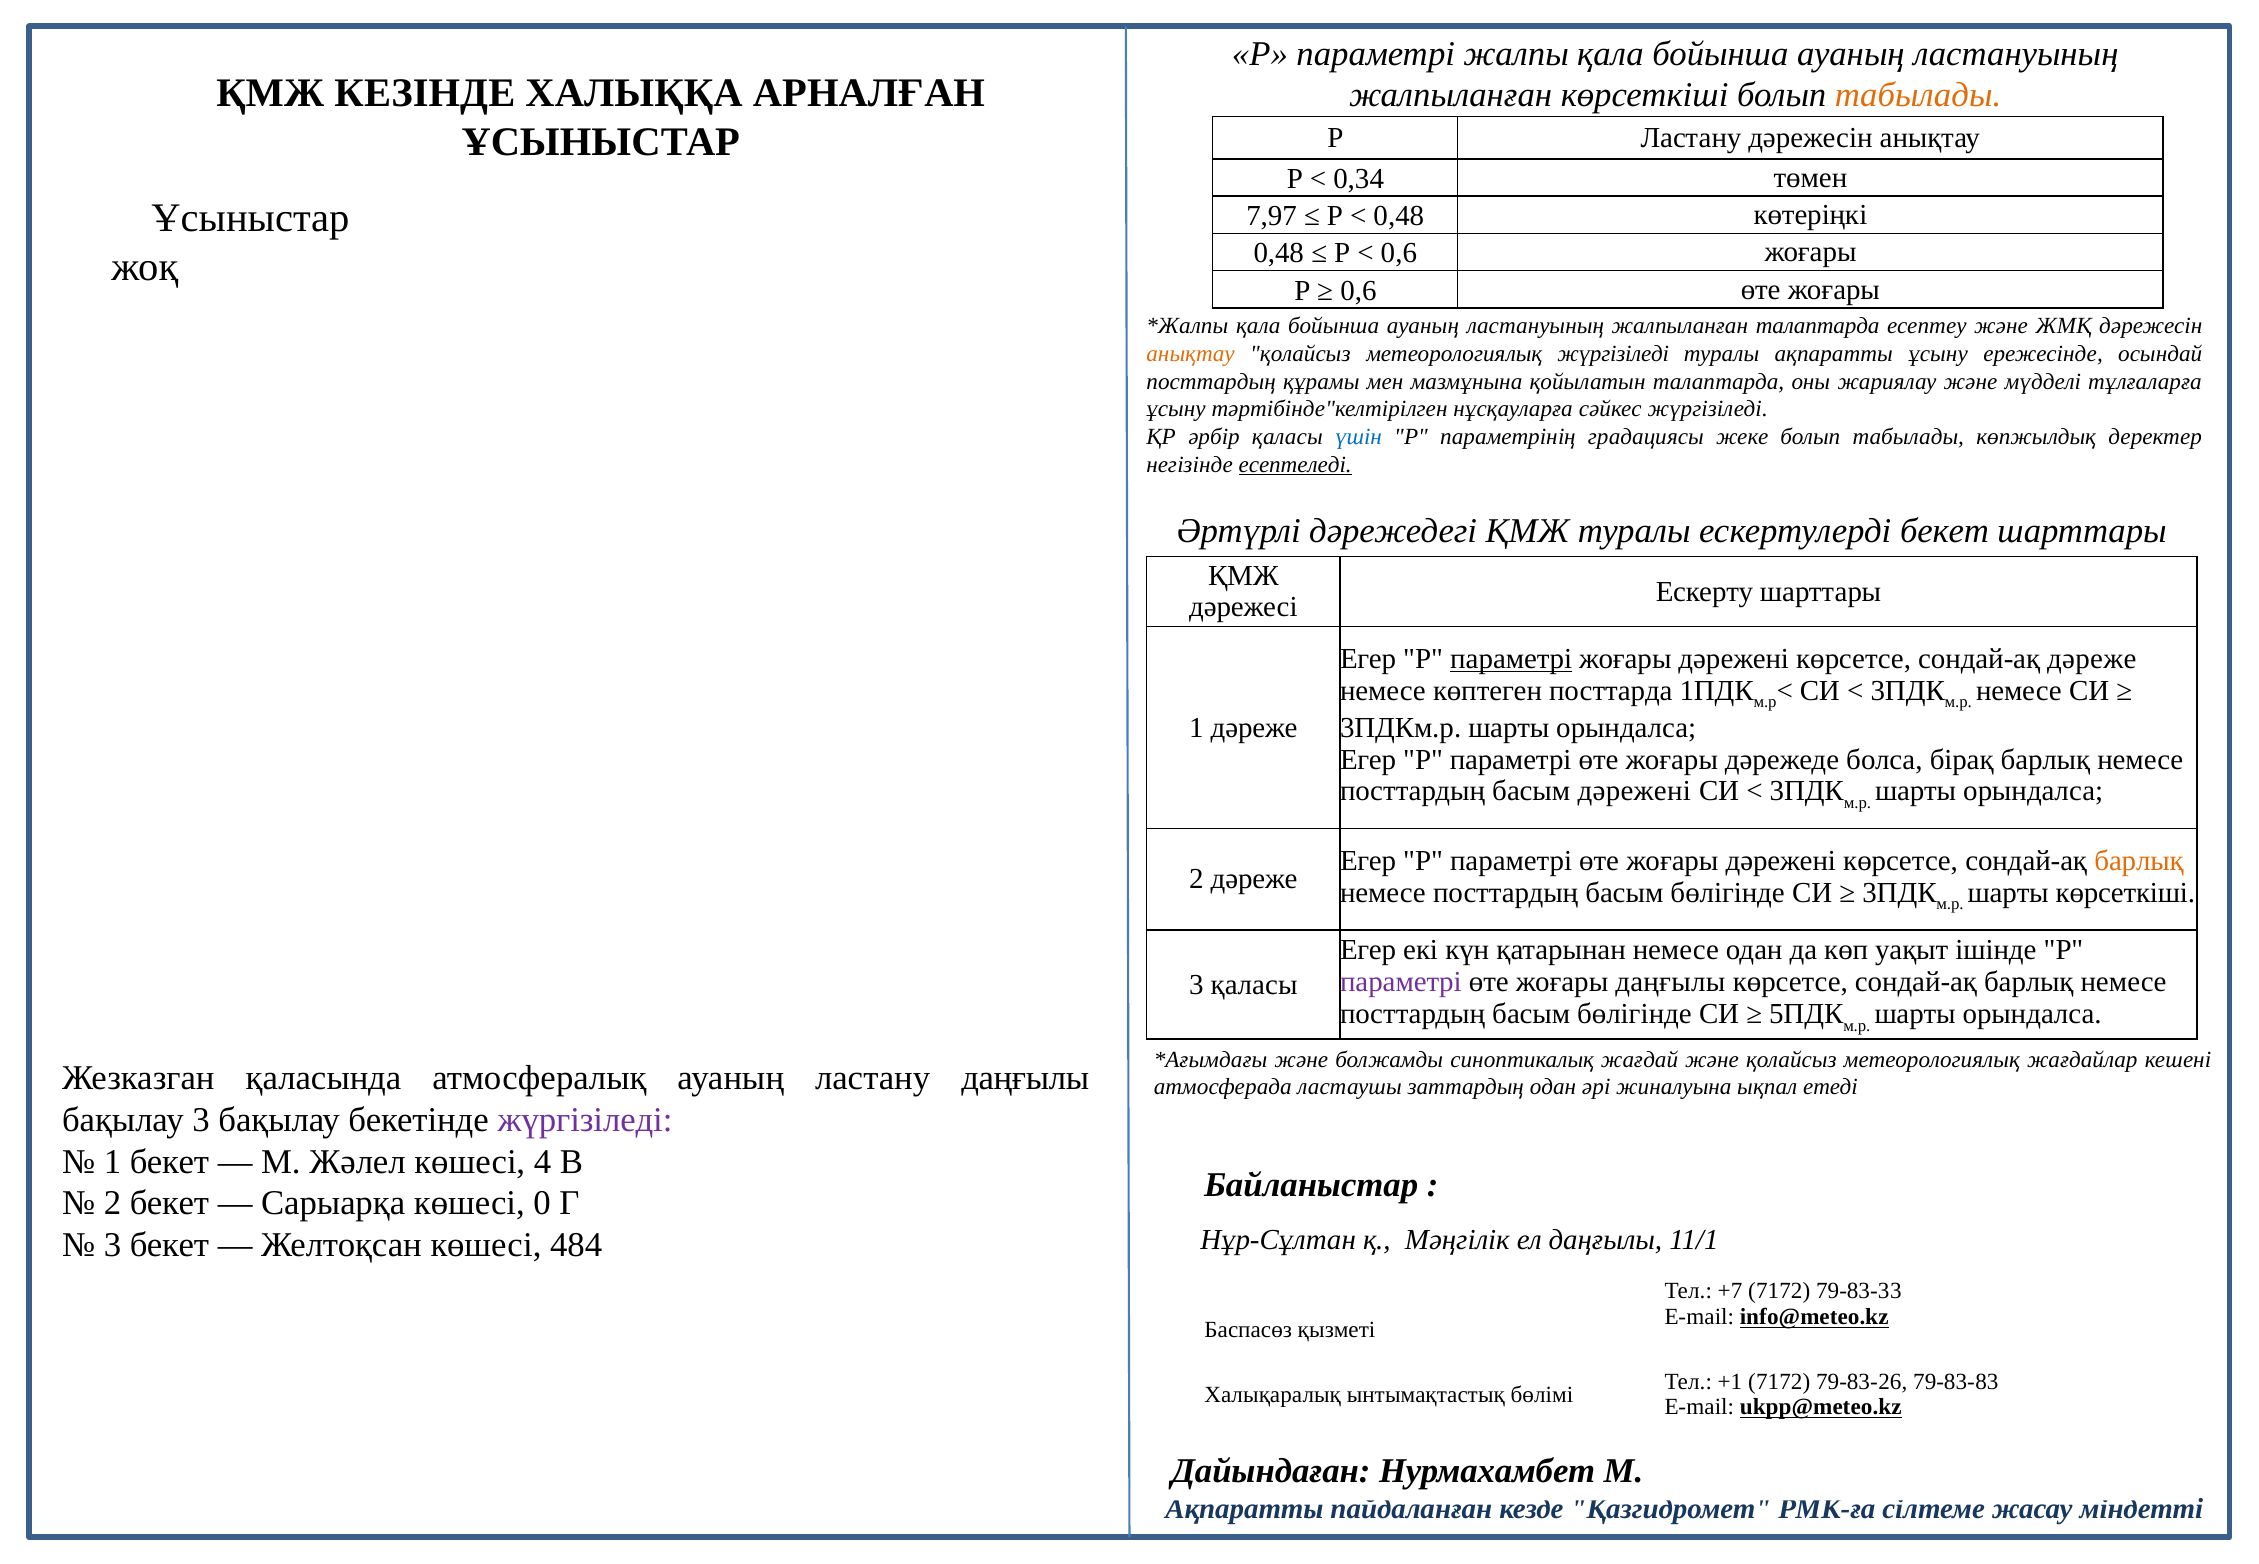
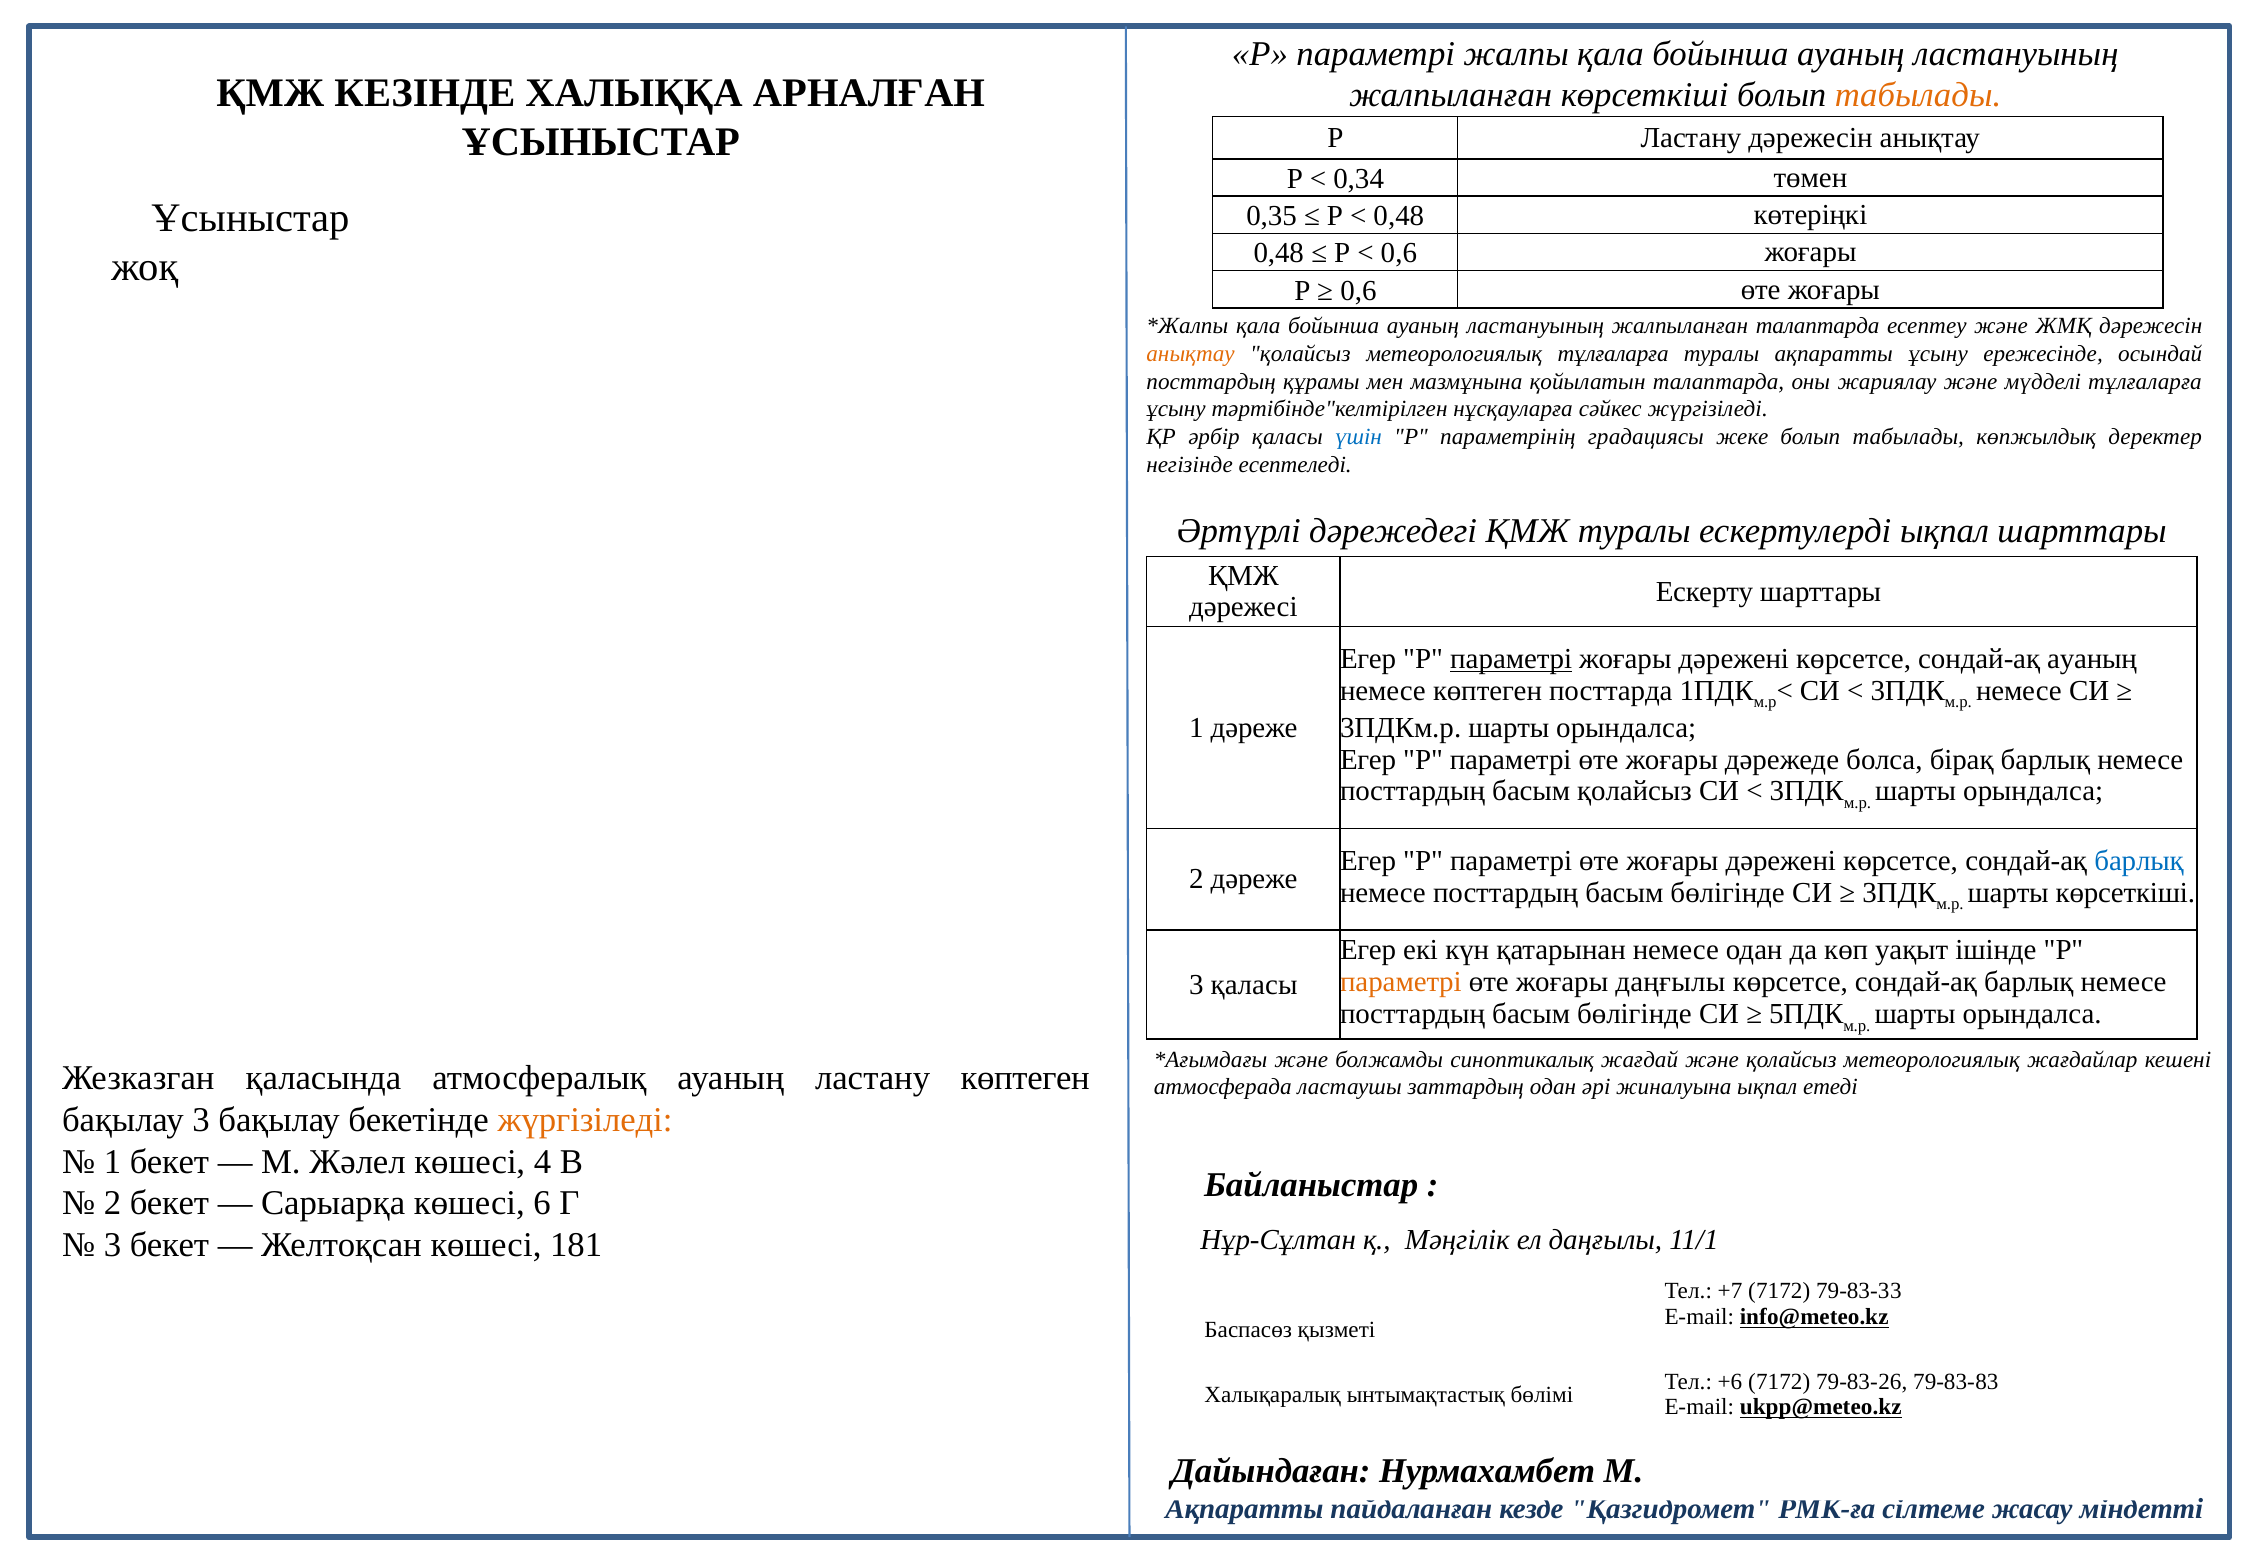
7,97: 7,97 -> 0,35
метеорологиялық жүргізіледі: жүргізіледі -> тұлғаларға
есептеледі underline: present -> none
ескертулерді бекет: бекет -> ықпал
сондай-ақ дәреже: дәреже -> ауаның
басым дәрежені: дәрежені -> қолайсыз
барлық at (2139, 861) colour: orange -> blue
параметрі at (1401, 982) colour: purple -> orange
ластану даңғылы: даңғылы -> көптеген
жүргізіледі at (585, 1120) colour: purple -> orange
0: 0 -> 6
484: 484 -> 181
+1: +1 -> +6
